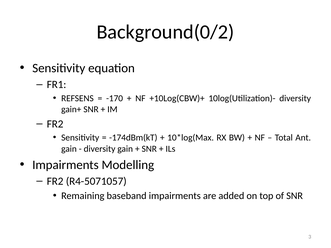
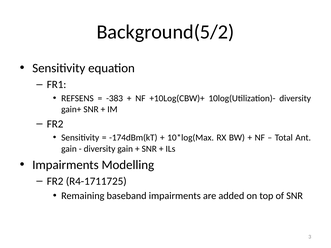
Background(0/2: Background(0/2 -> Background(5/2
-170: -170 -> -383
R4-5071057: R4-5071057 -> R4-1711725
